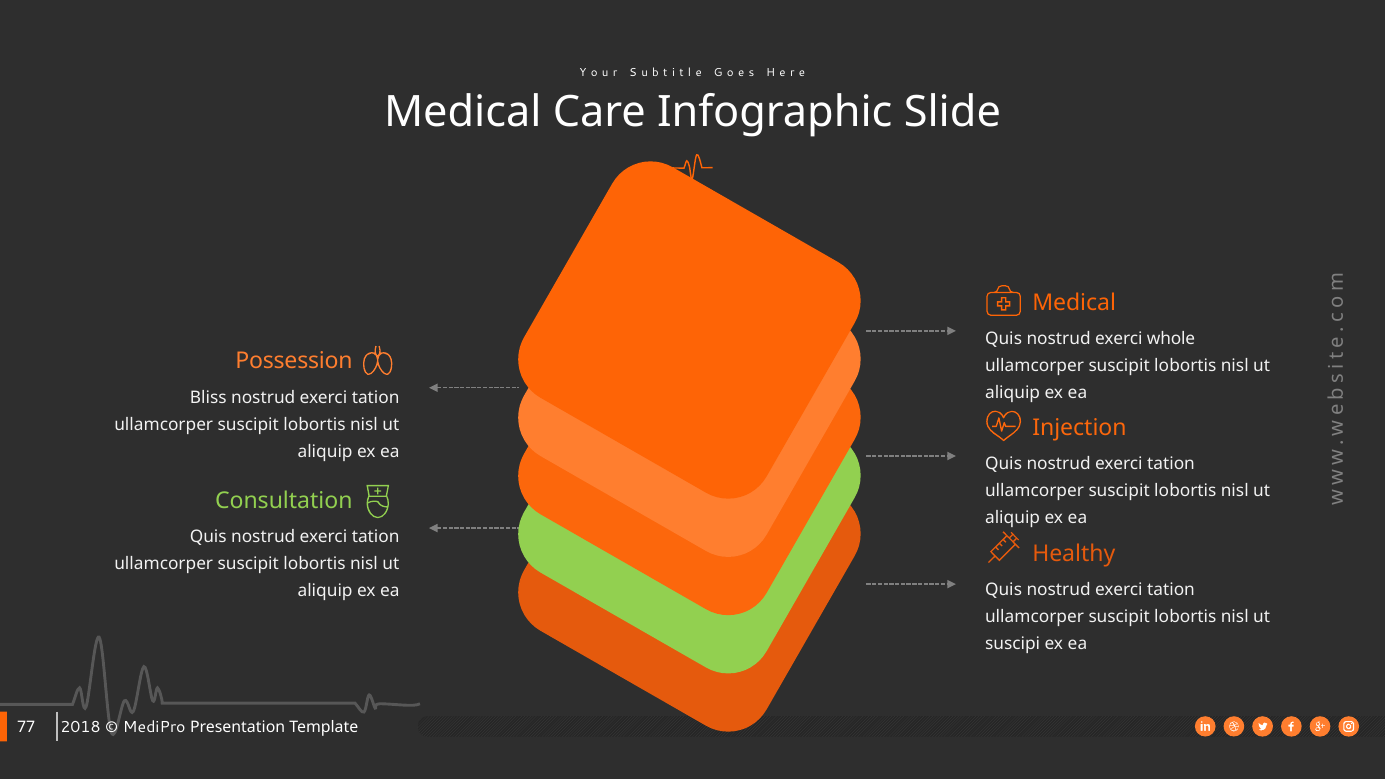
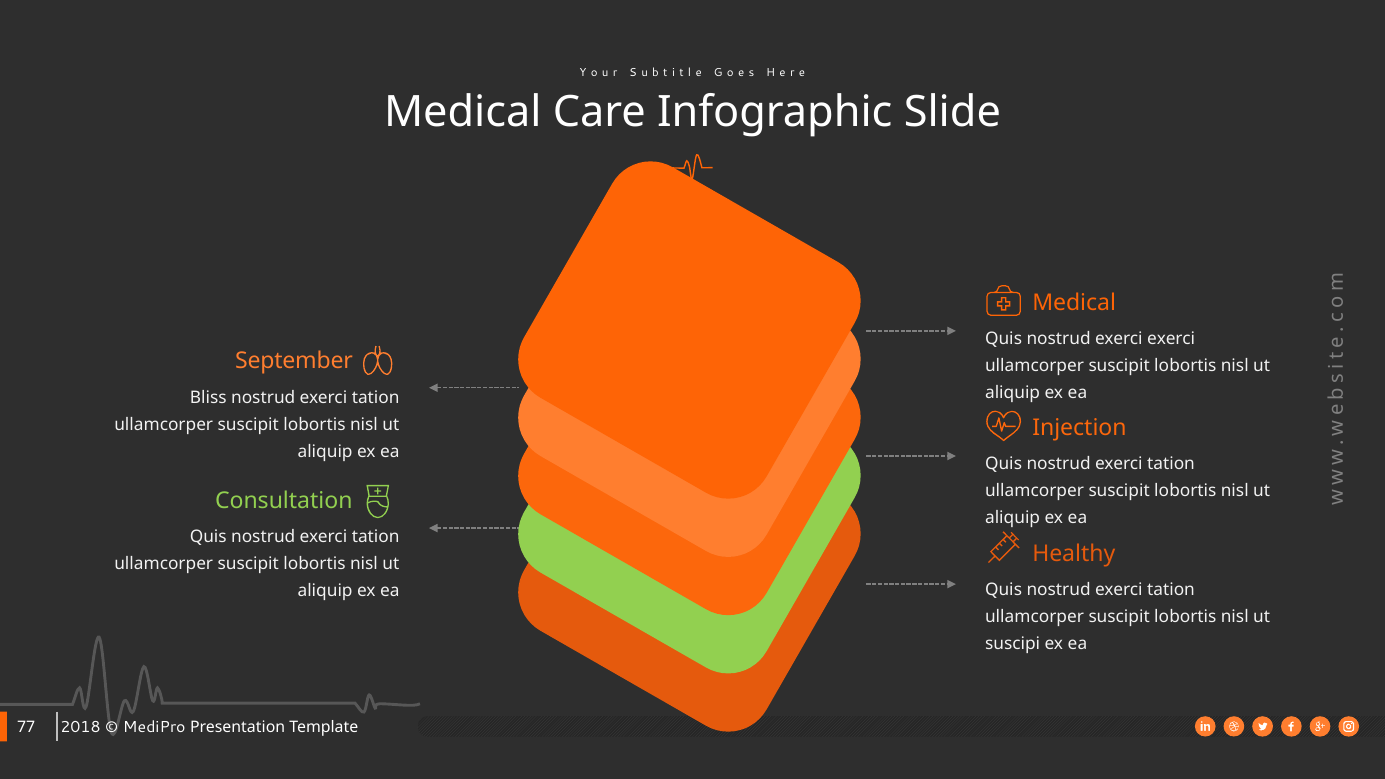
exerci whole: whole -> exerci
Possession: Possession -> September
